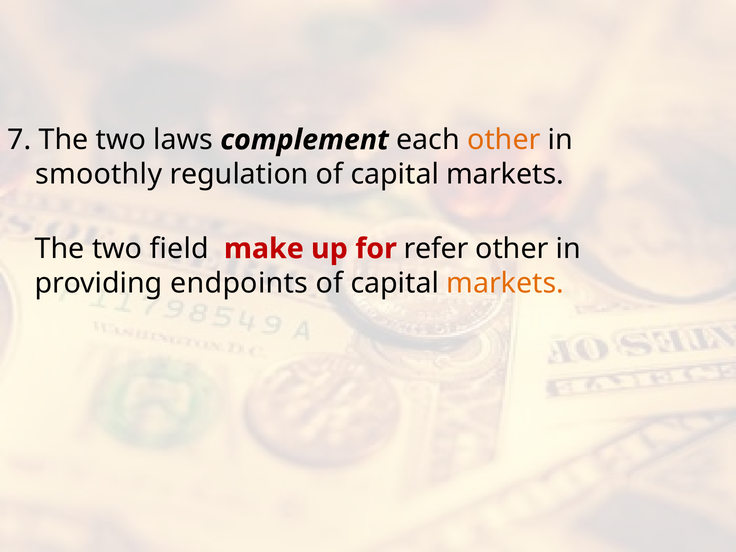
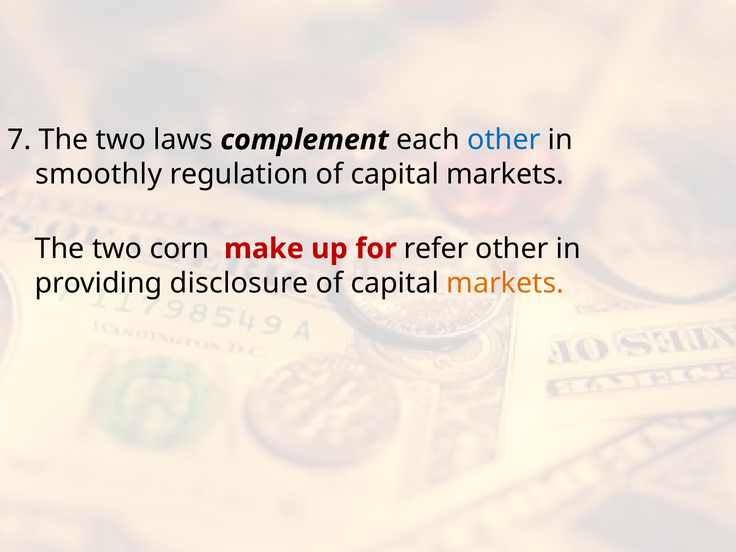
other at (504, 140) colour: orange -> blue
field: field -> corn
endpoints: endpoints -> disclosure
